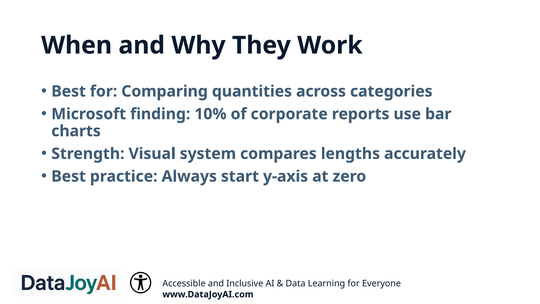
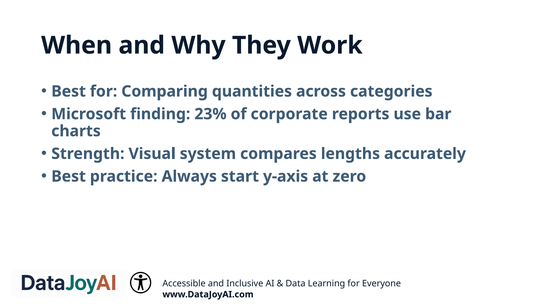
10%: 10% -> 23%
